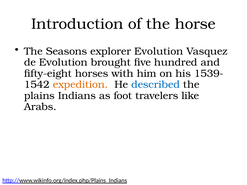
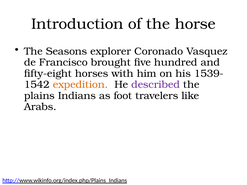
explorer Evolution: Evolution -> Coronado
de Evolution: Evolution -> Francisco
described colour: blue -> purple
